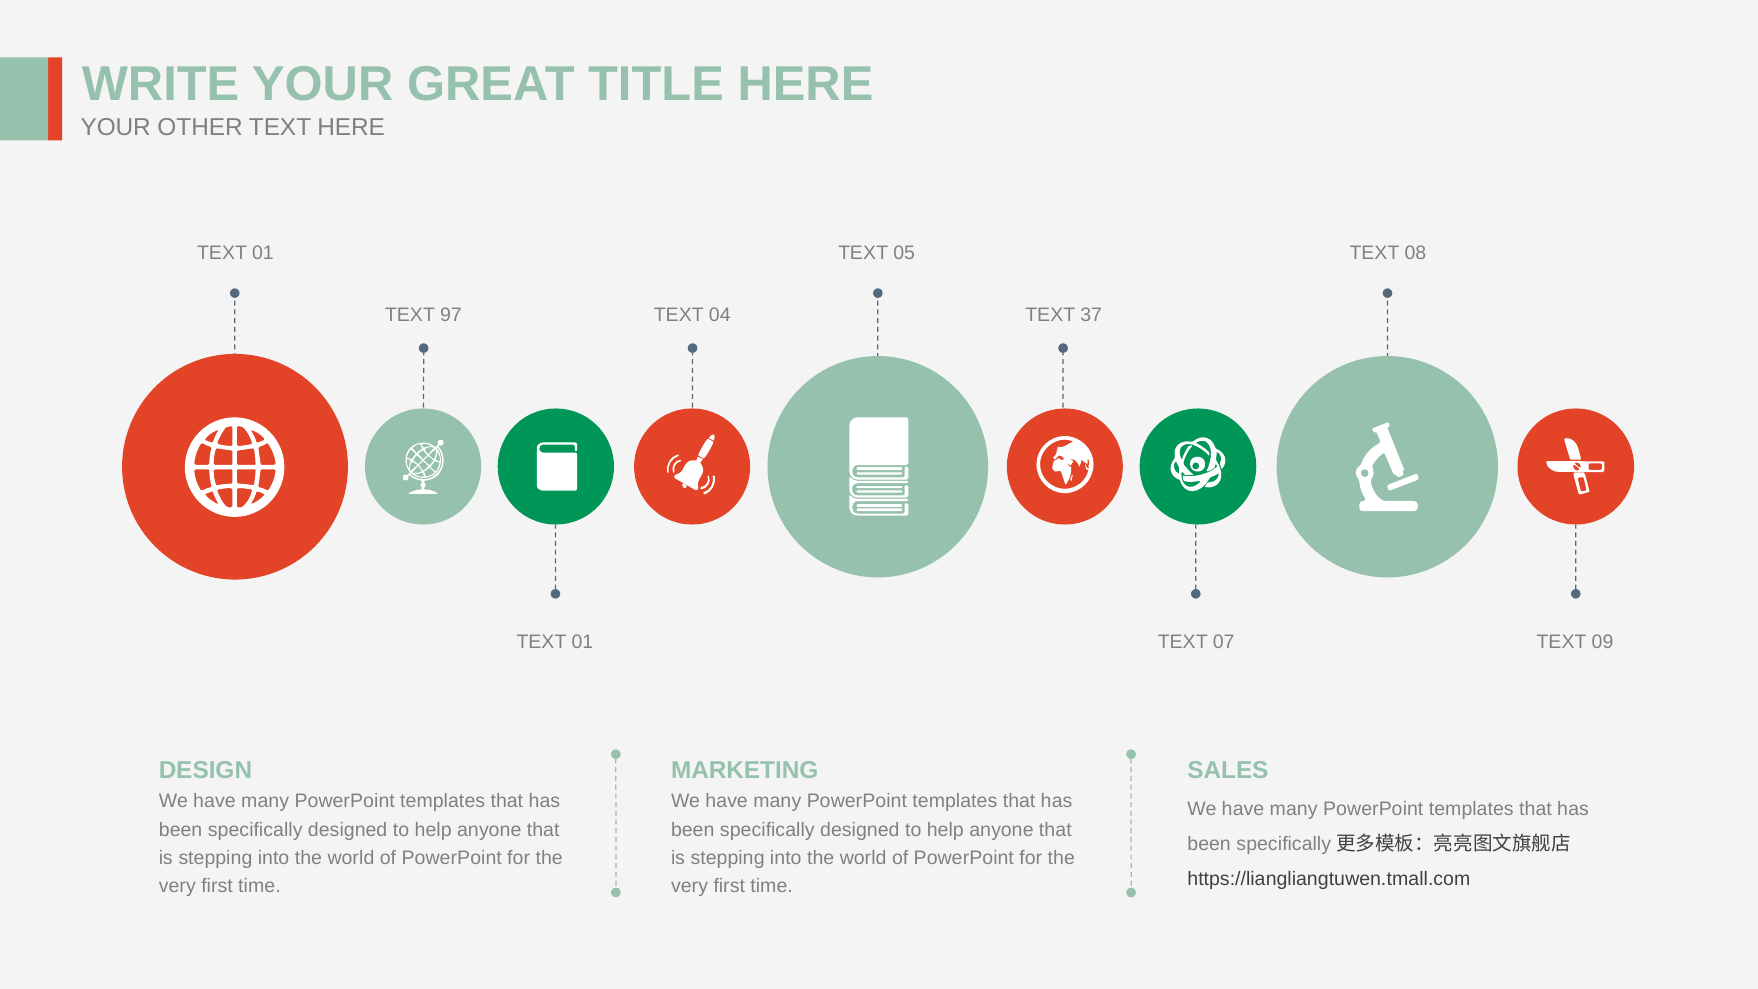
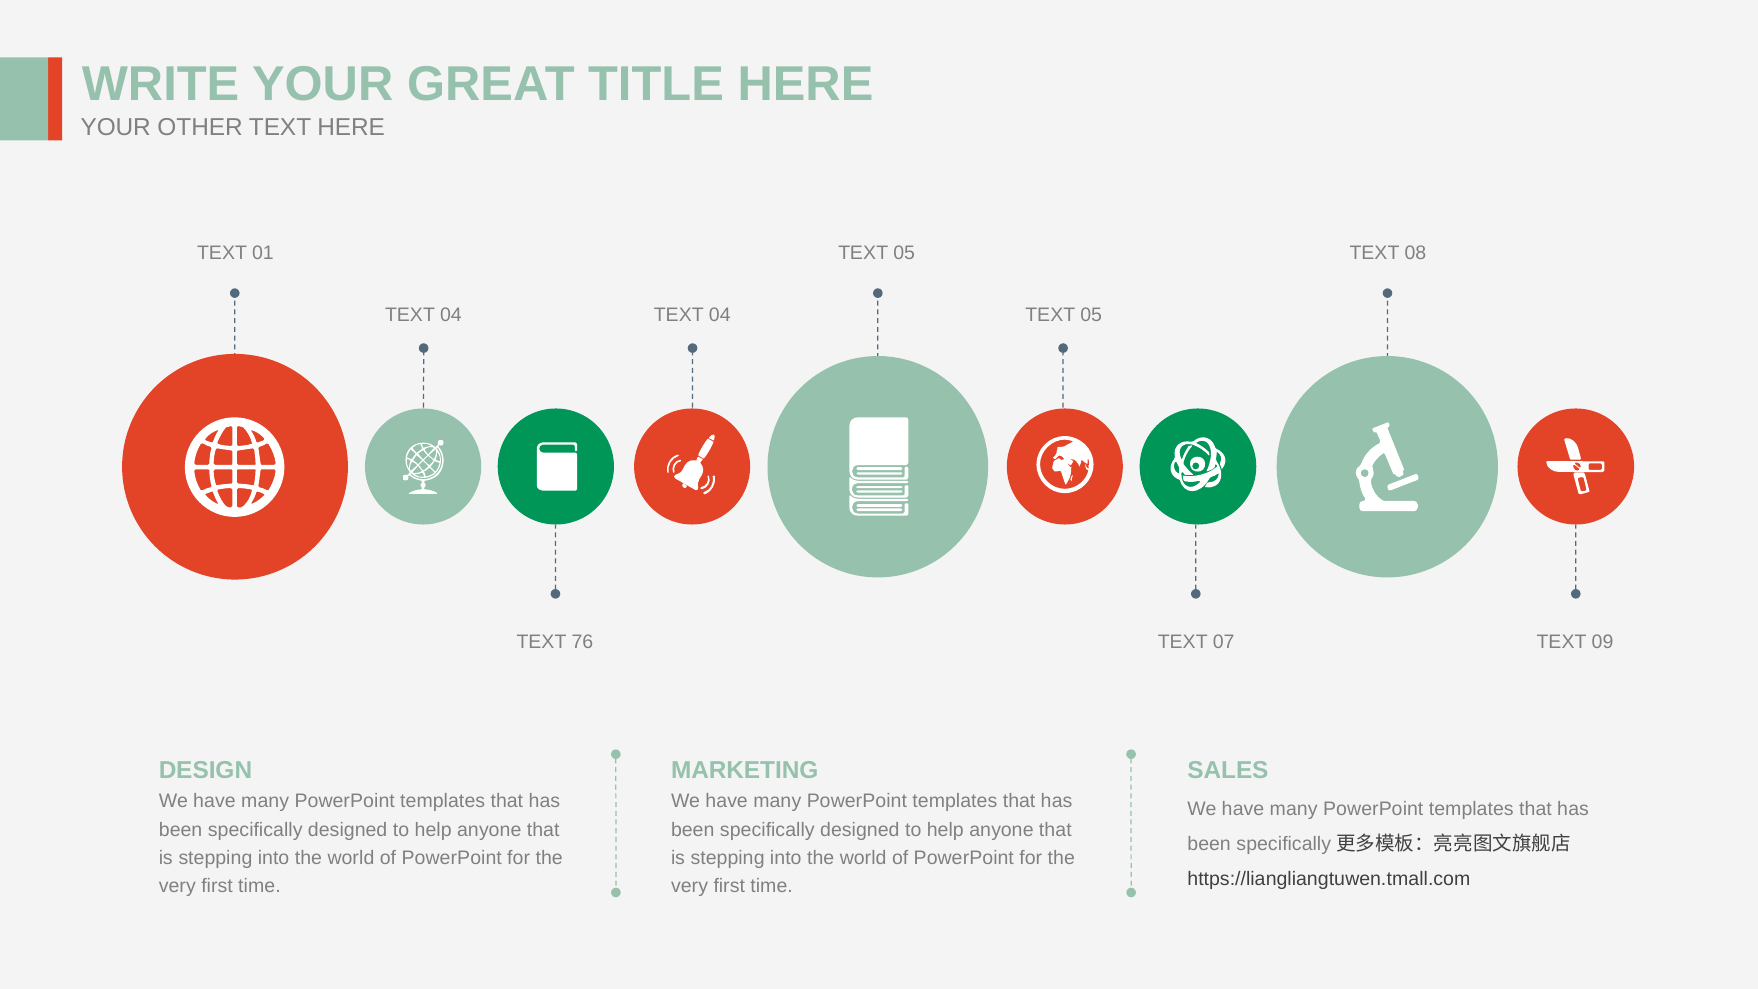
97 at (451, 315): 97 -> 04
04 TEXT 37: 37 -> 05
01 at (582, 642): 01 -> 76
